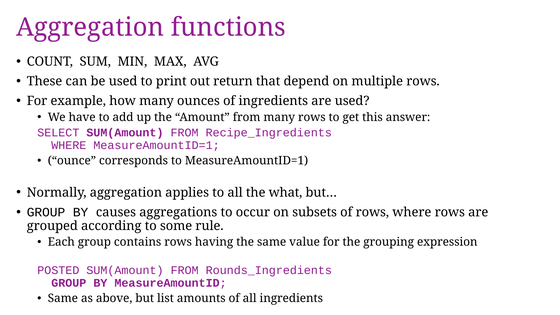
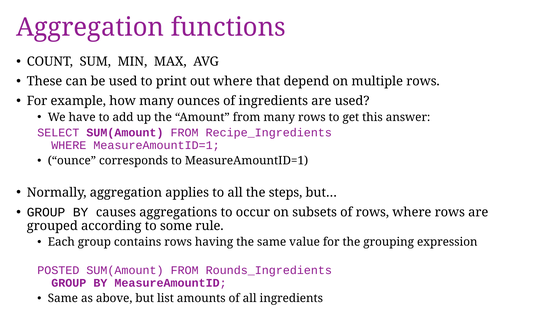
out return: return -> where
what: what -> steps
